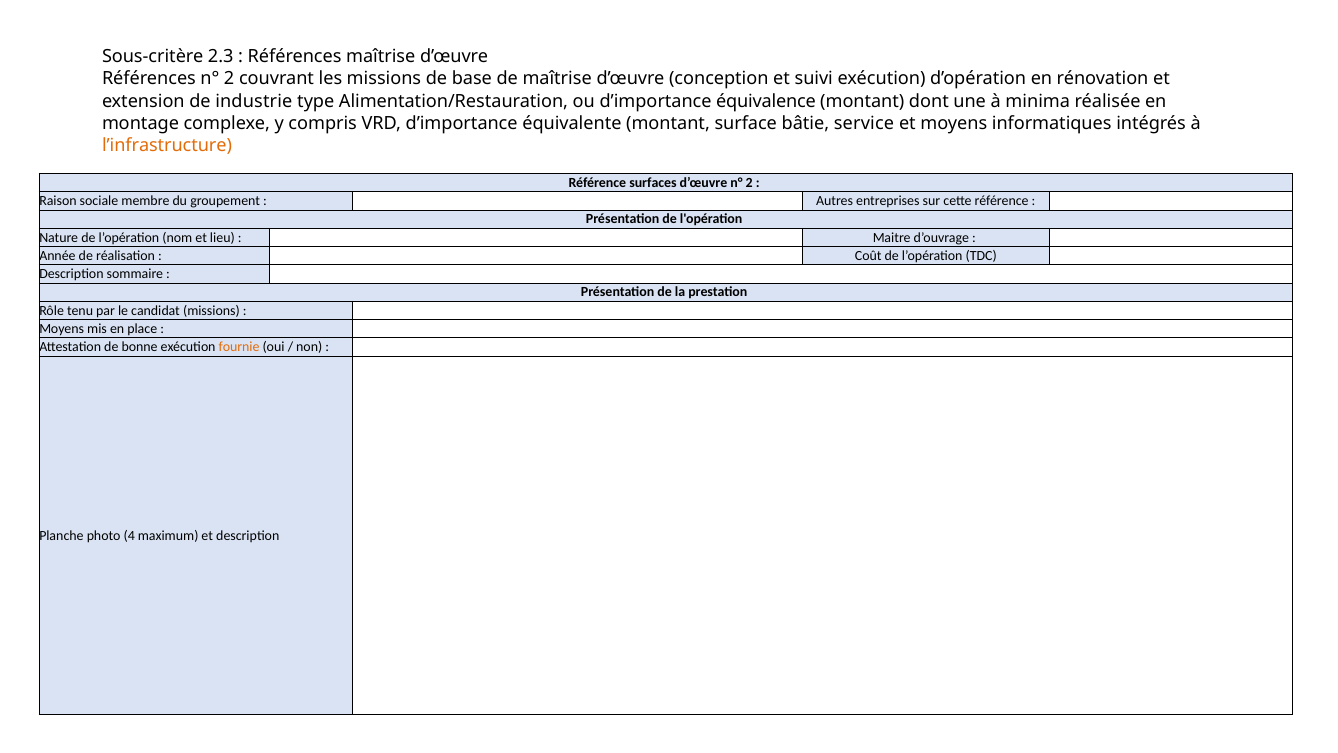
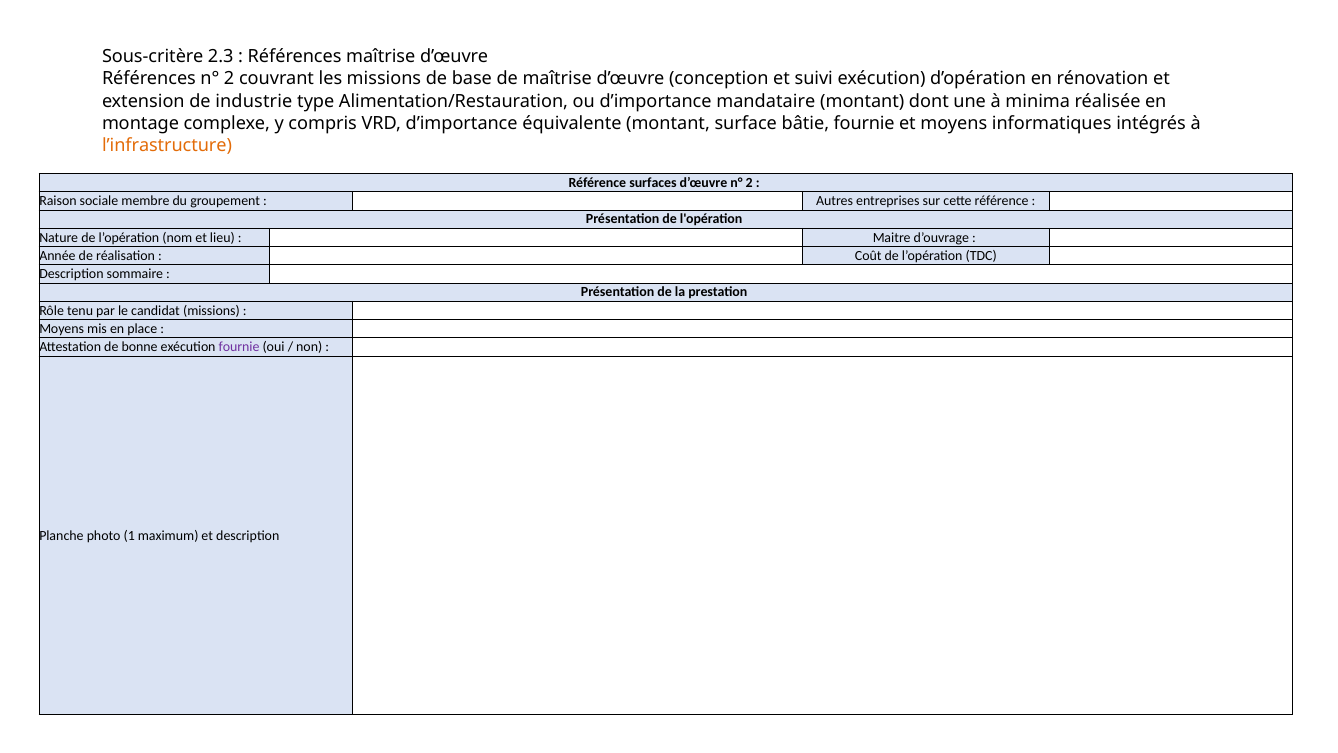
équivalence: équivalence -> mandataire
bâtie service: service -> fournie
fournie at (239, 347) colour: orange -> purple
4: 4 -> 1
